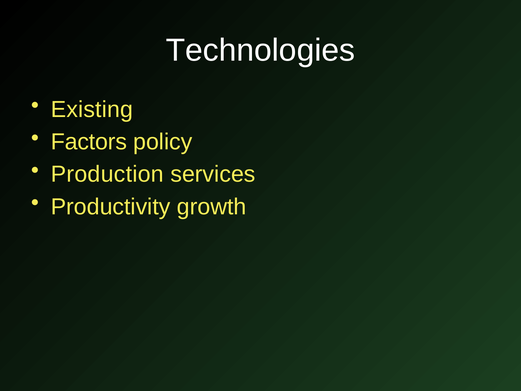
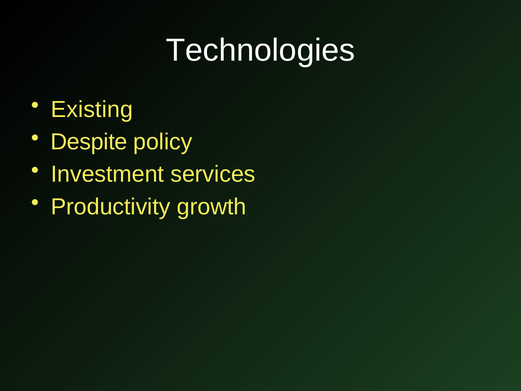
Factors: Factors -> Despite
Production: Production -> Investment
